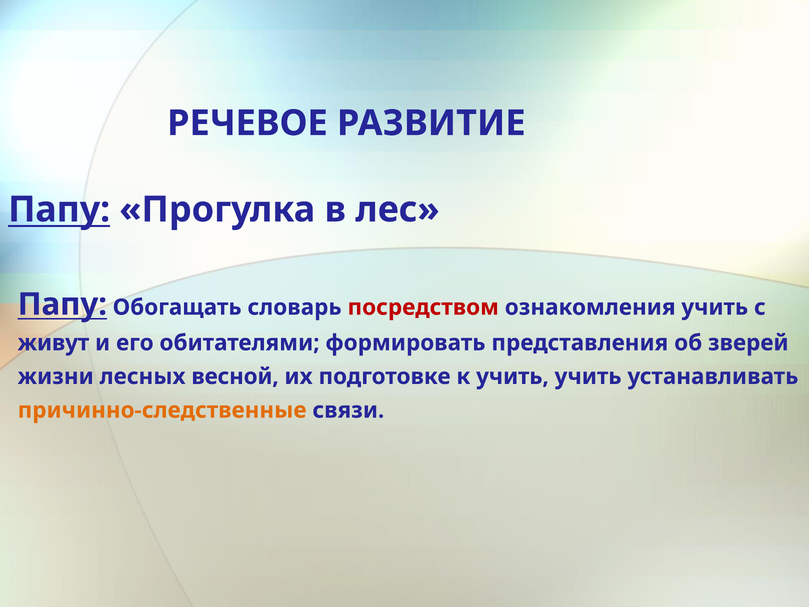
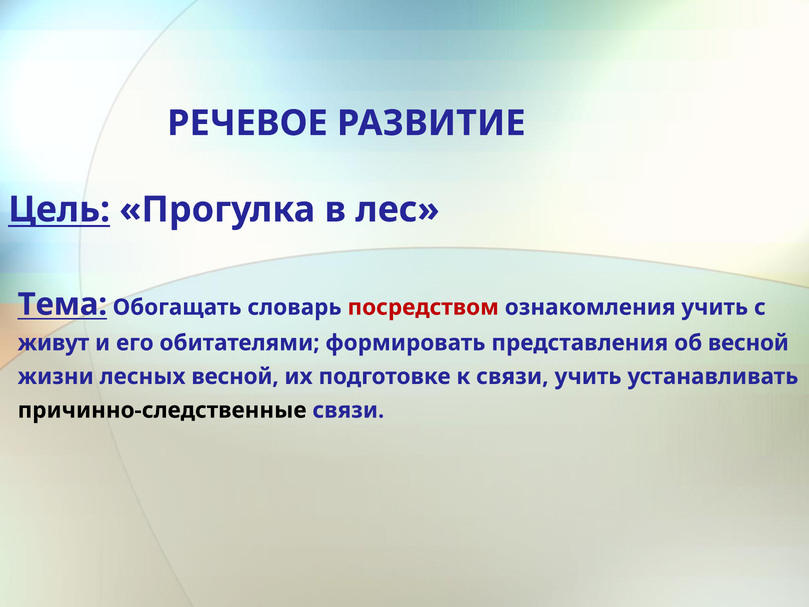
Папу at (59, 209): Папу -> Цель
Папу at (62, 304): Папу -> Тема
об зверей: зверей -> весной
к учить: учить -> связи
причинно-следственные colour: orange -> black
